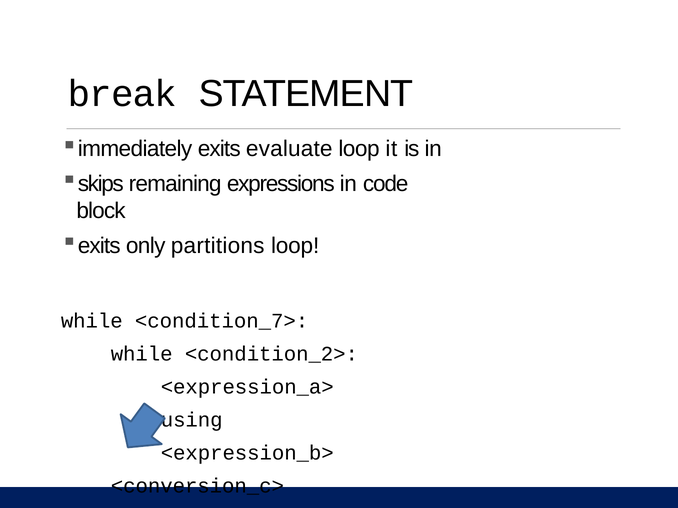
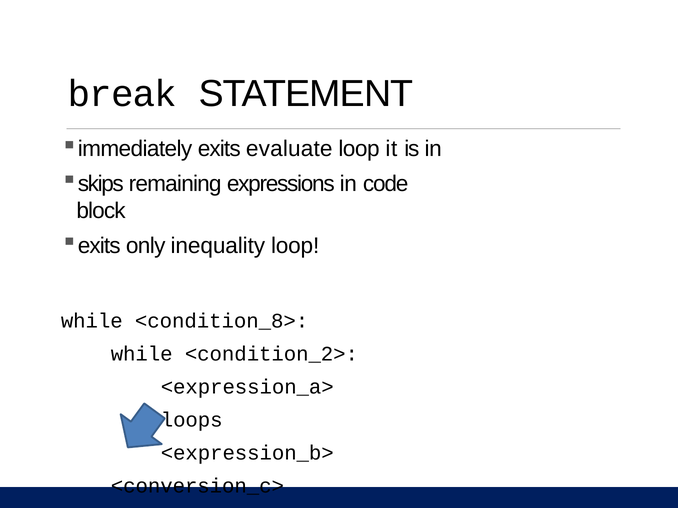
partitions: partitions -> inequality
<condition_7>: <condition_7> -> <condition_8>
using: using -> loops
